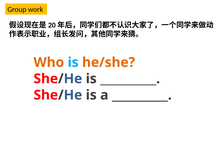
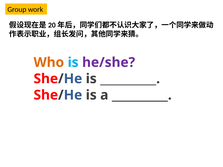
he/she colour: orange -> purple
